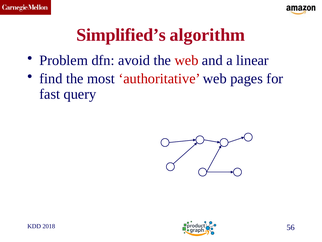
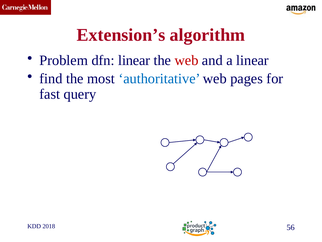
Simplified’s: Simplified’s -> Extension’s
dfn avoid: avoid -> linear
authoritative colour: red -> blue
